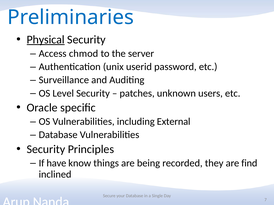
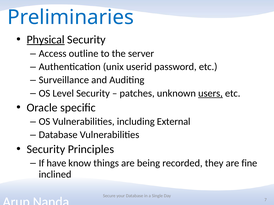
chmod: chmod -> outline
users underline: none -> present
find: find -> fine
